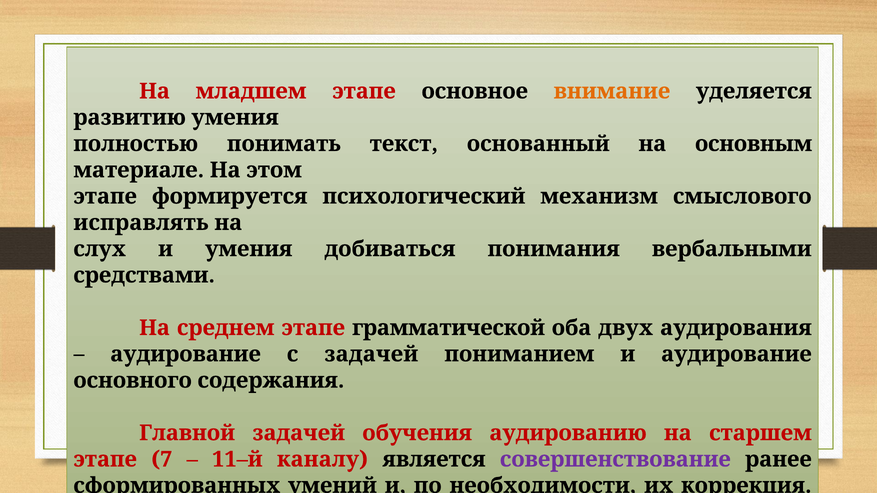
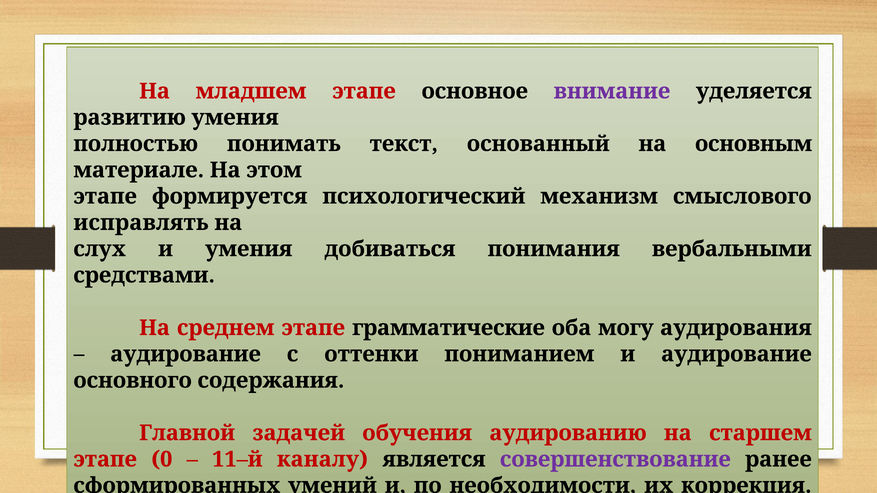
внимание colour: orange -> purple
грамматической: грамматической -> грамматические
двух: двух -> могу
с задачей: задачей -> оттенки
7: 7 -> 0
